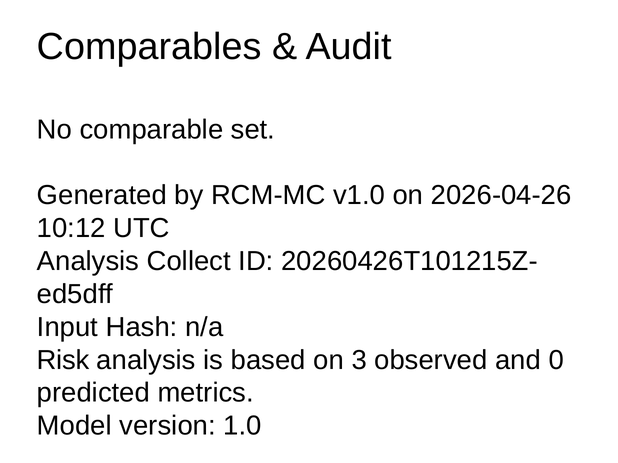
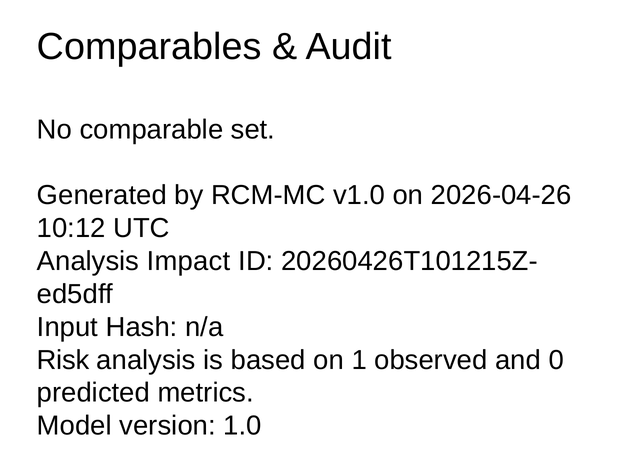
Collect: Collect -> Impact
3: 3 -> 1
